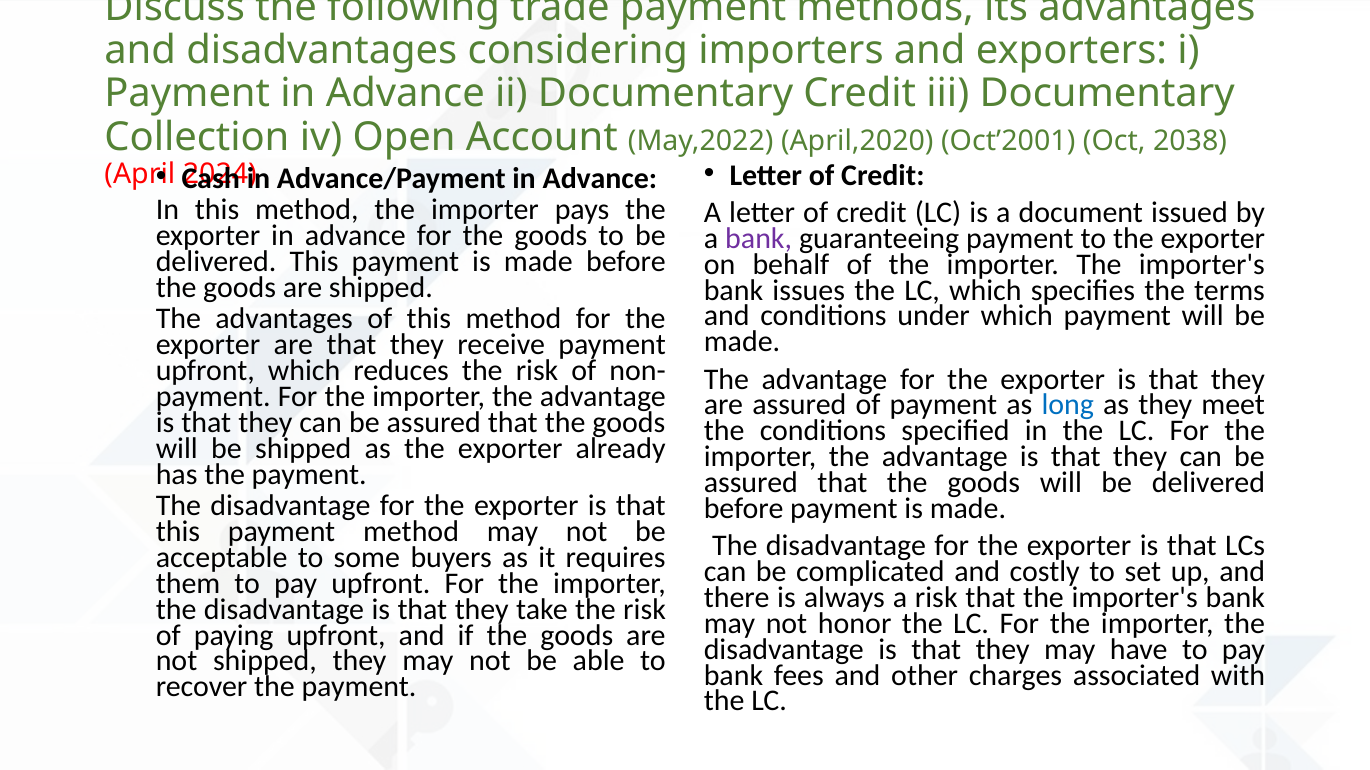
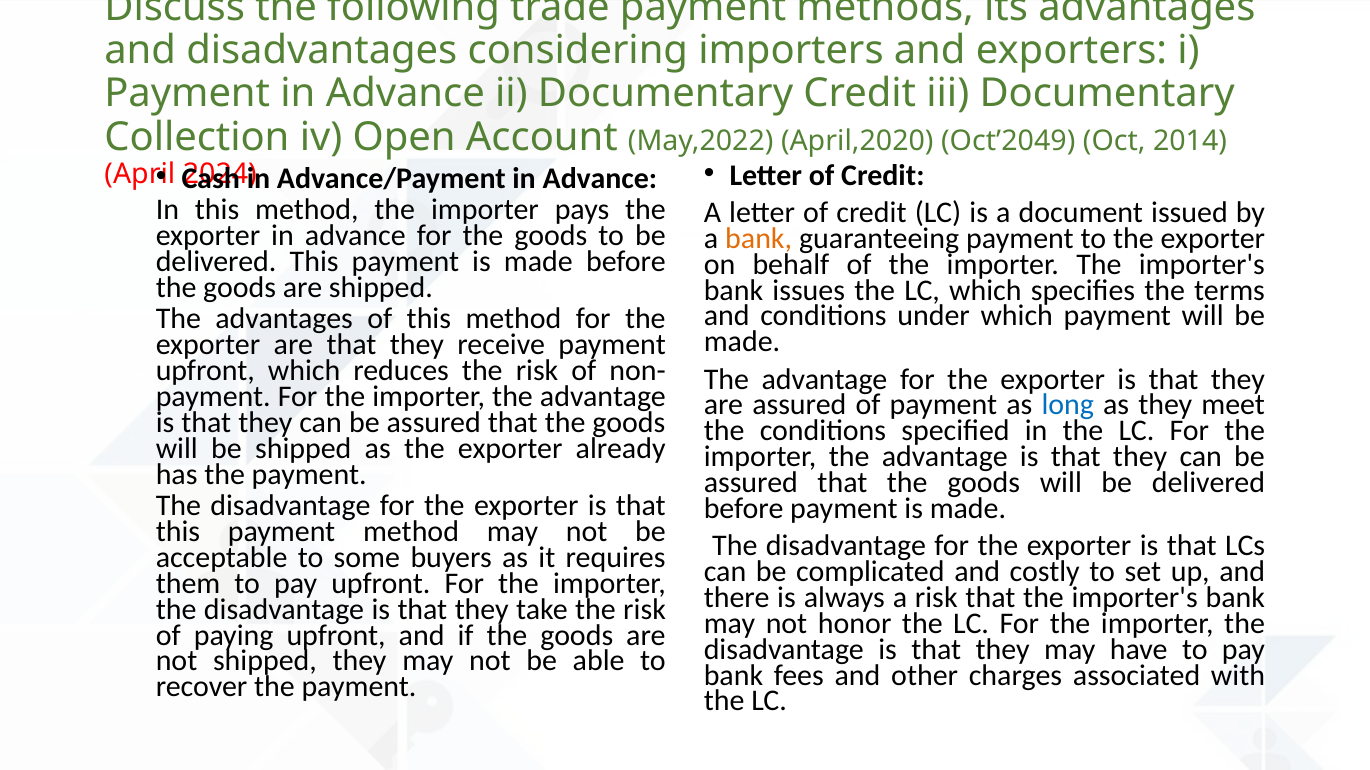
Oct’2001: Oct’2001 -> Oct’2049
2038: 2038 -> 2014
bank at (759, 239) colour: purple -> orange
